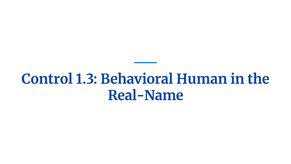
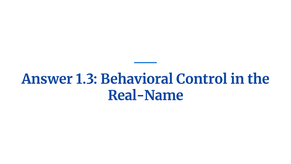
Control: Control -> Answer
Human: Human -> Control
